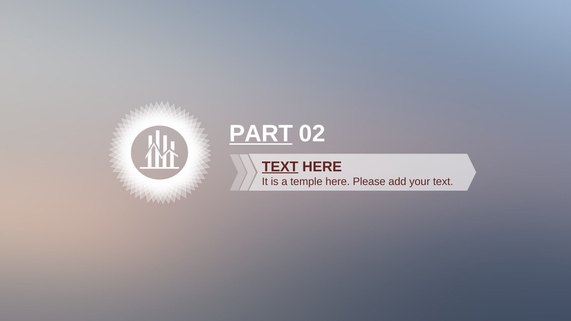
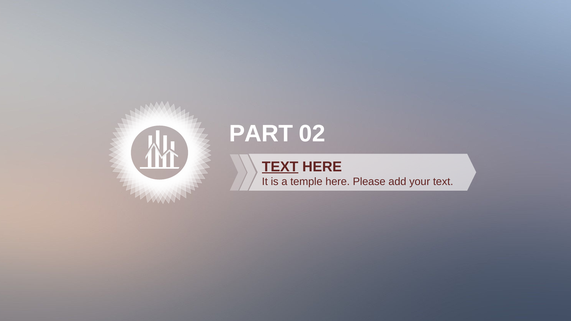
PART underline: present -> none
